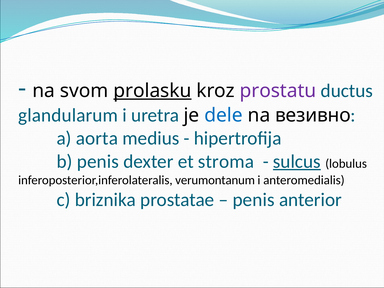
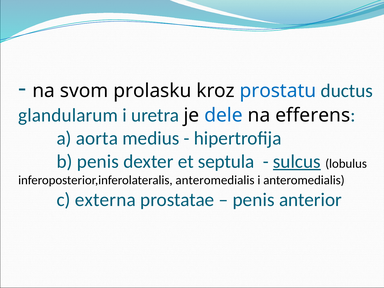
prolasku underline: present -> none
prostatu colour: purple -> blue
везивно: везивно -> efferens
stroma: stroma -> septula
inferoposterior,inferolateralis verumontanum: verumontanum -> anteromedialis
briznika: briznika -> externa
